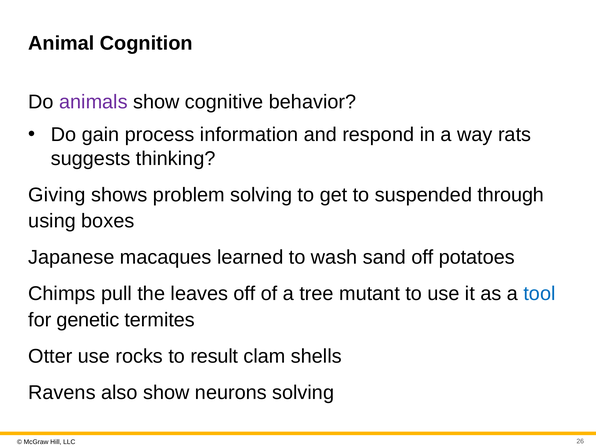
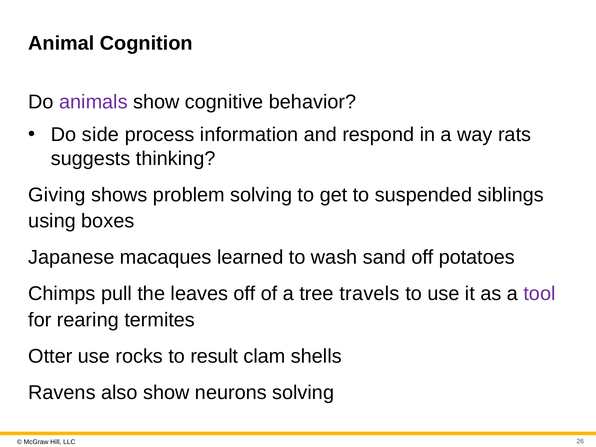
gain: gain -> side
through: through -> siblings
mutant: mutant -> travels
tool colour: blue -> purple
genetic: genetic -> rearing
